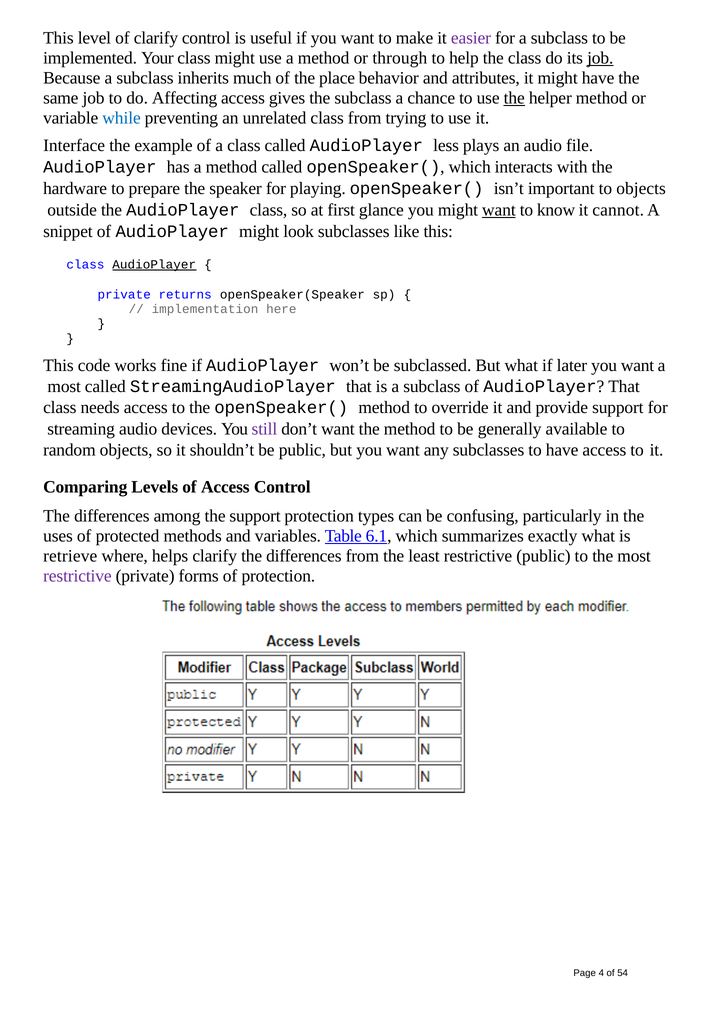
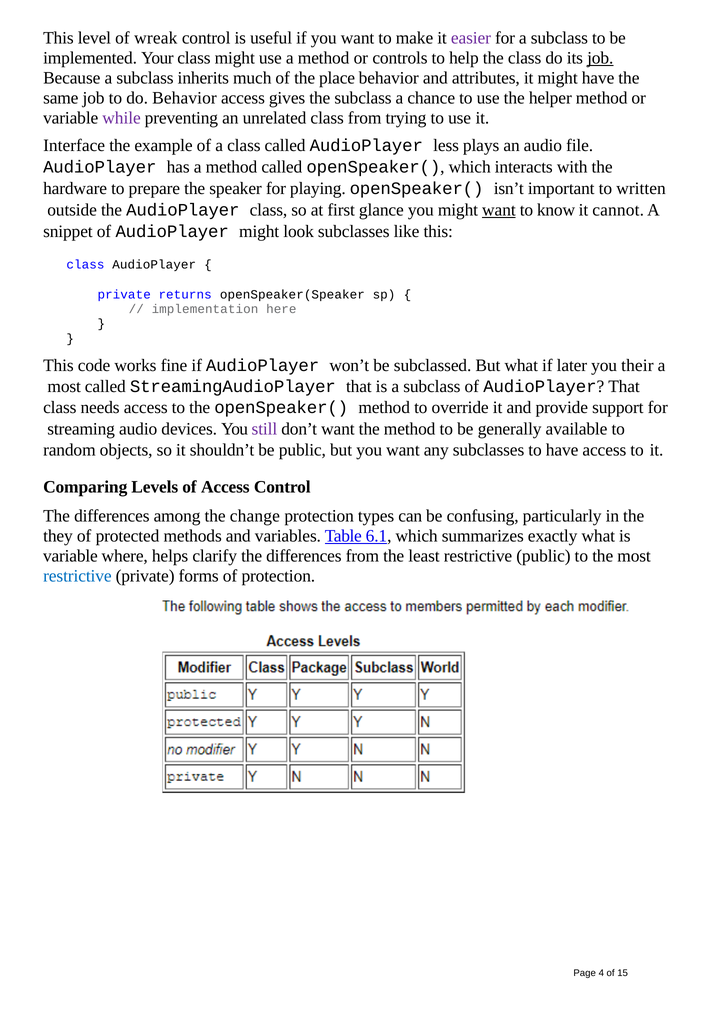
of clarify: clarify -> wreak
through: through -> controls
do Affecting: Affecting -> Behavior
the at (514, 98) underline: present -> none
while colour: blue -> purple
to objects: objects -> written
AudioPlayer at (154, 264) underline: present -> none
later you want: want -> their
the support: support -> change
uses: uses -> they
retrieve at (70, 556): retrieve -> variable
restrictive at (77, 576) colour: purple -> blue
54: 54 -> 15
